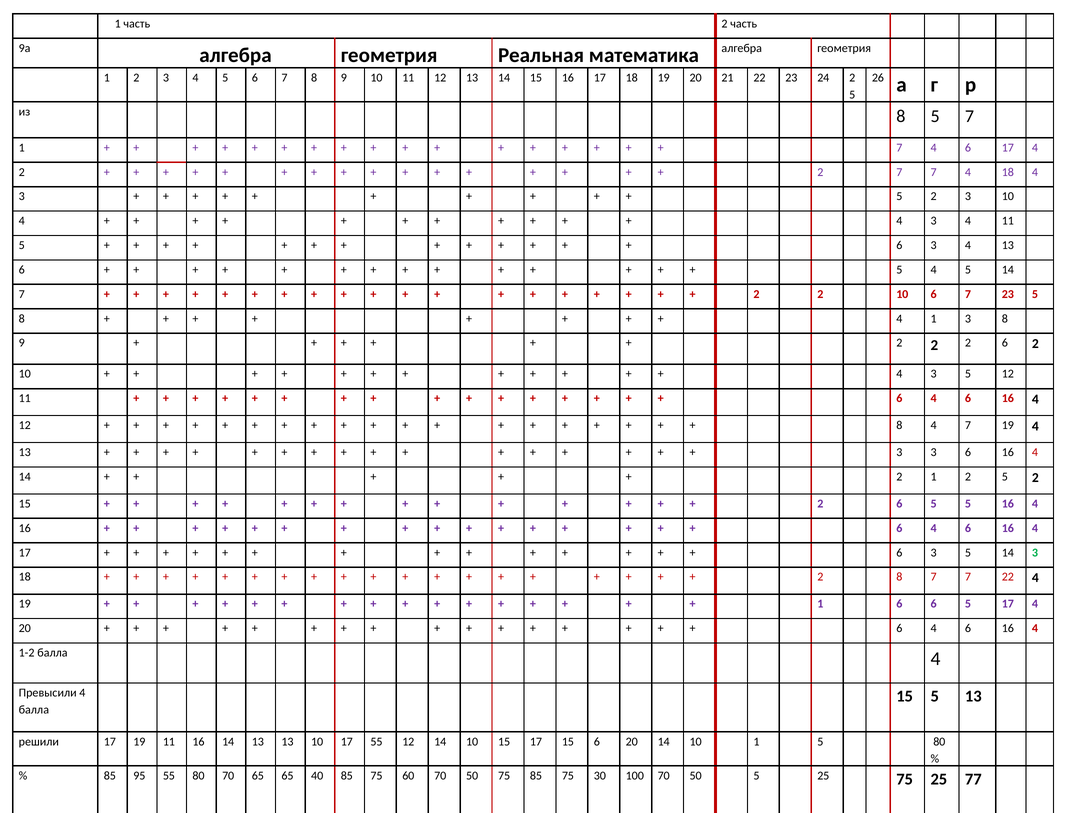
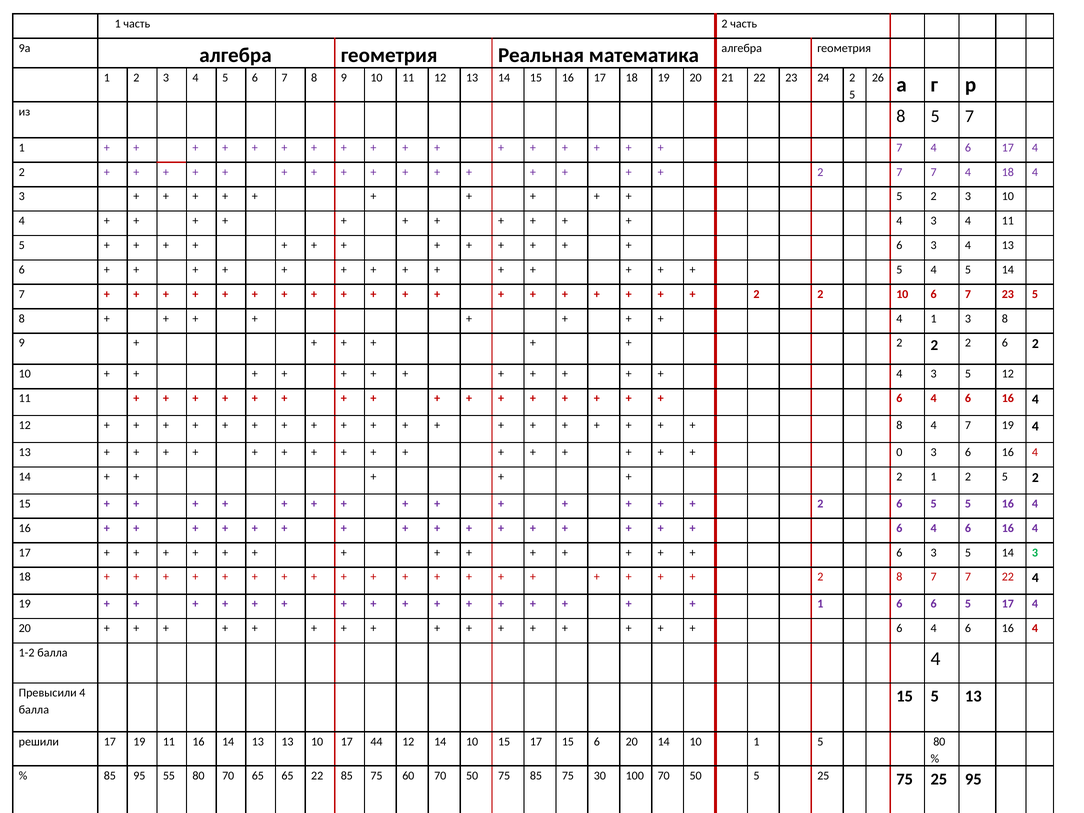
3 at (899, 452): 3 -> 0
17 55: 55 -> 44
65 40: 40 -> 22
25 77: 77 -> 95
